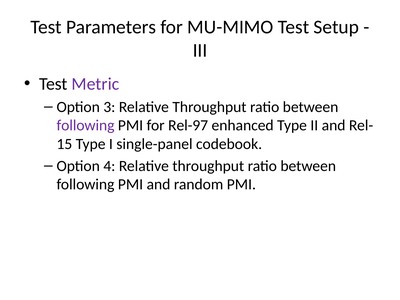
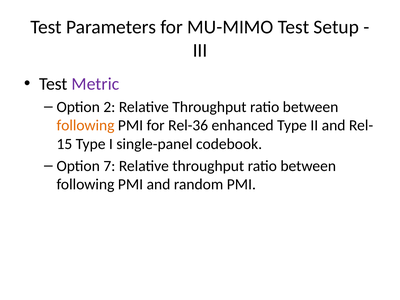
3: 3 -> 2
following at (85, 125) colour: purple -> orange
Rel-97: Rel-97 -> Rel-36
4: 4 -> 7
